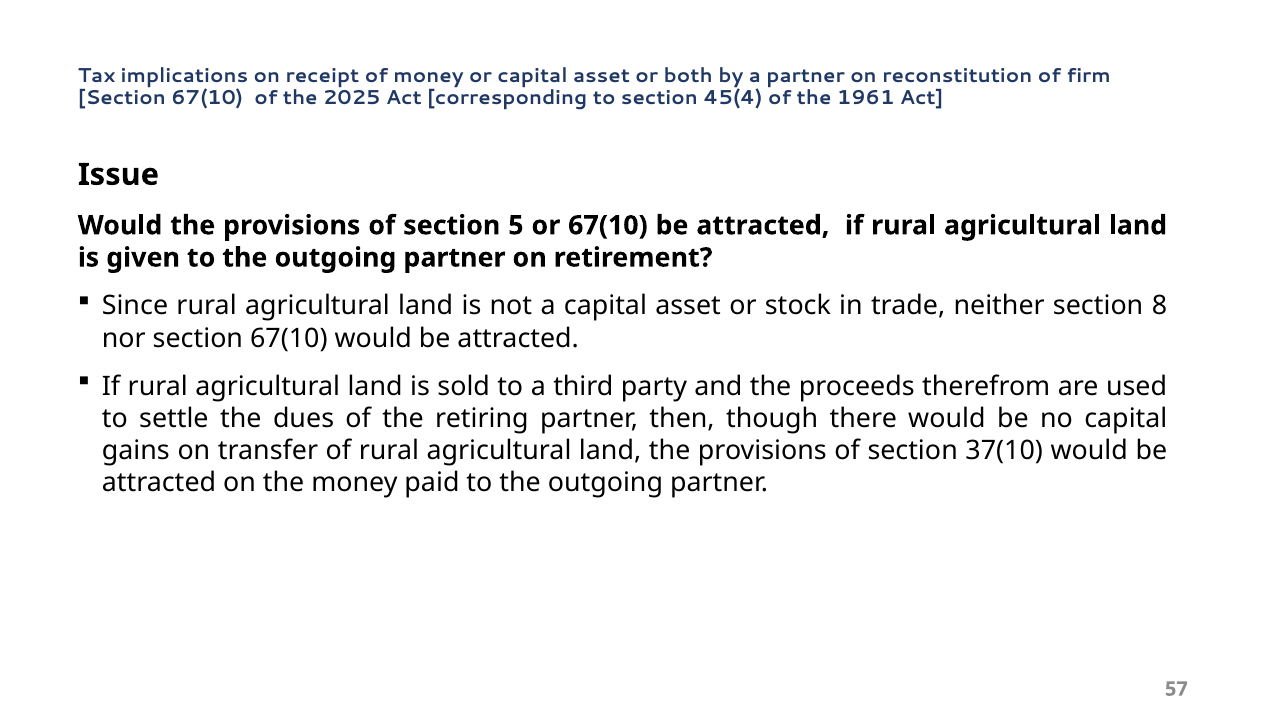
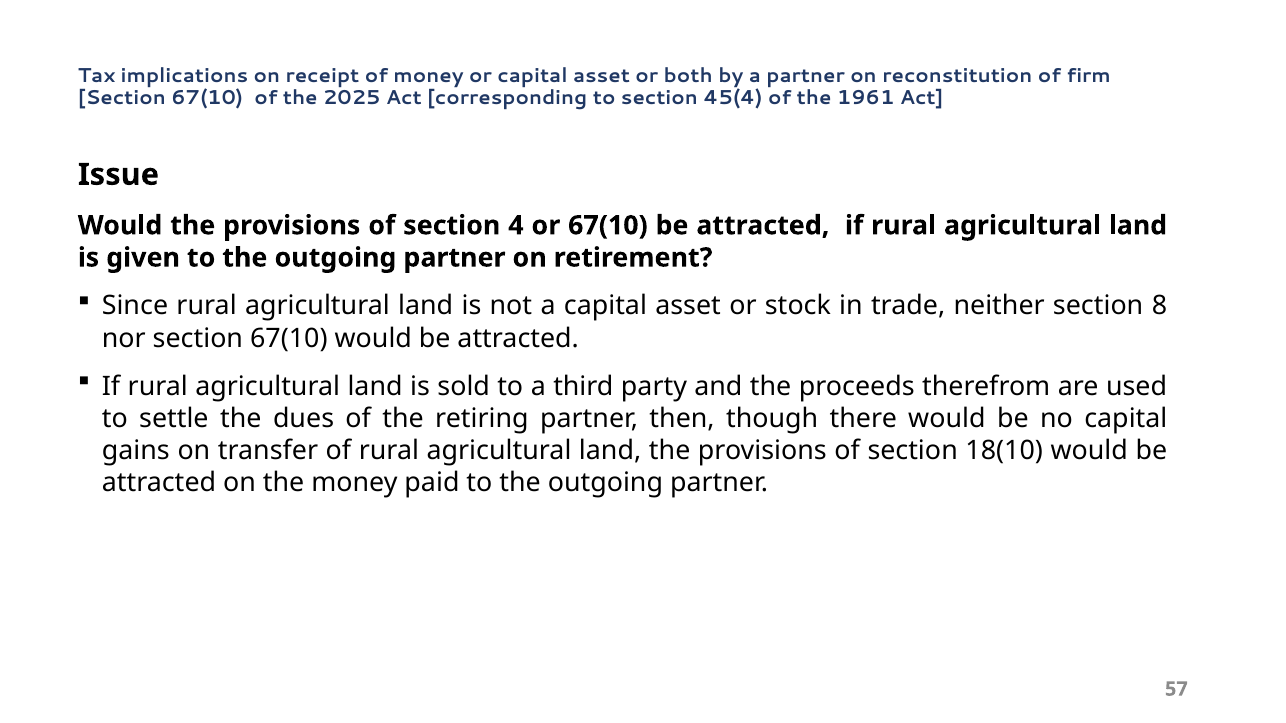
5: 5 -> 4
37(10: 37(10 -> 18(10
